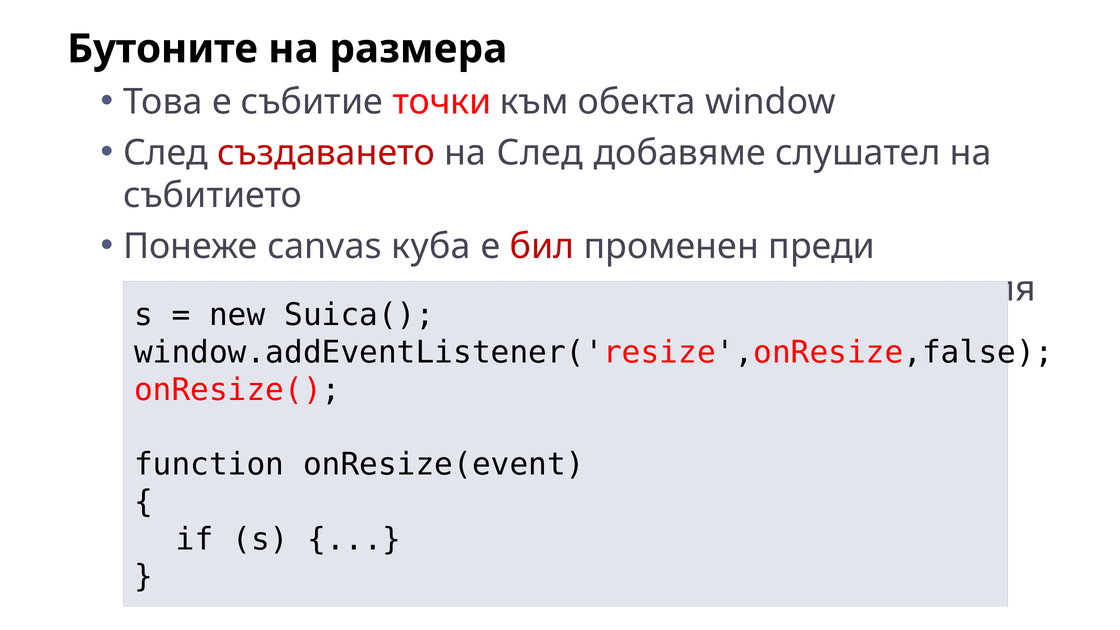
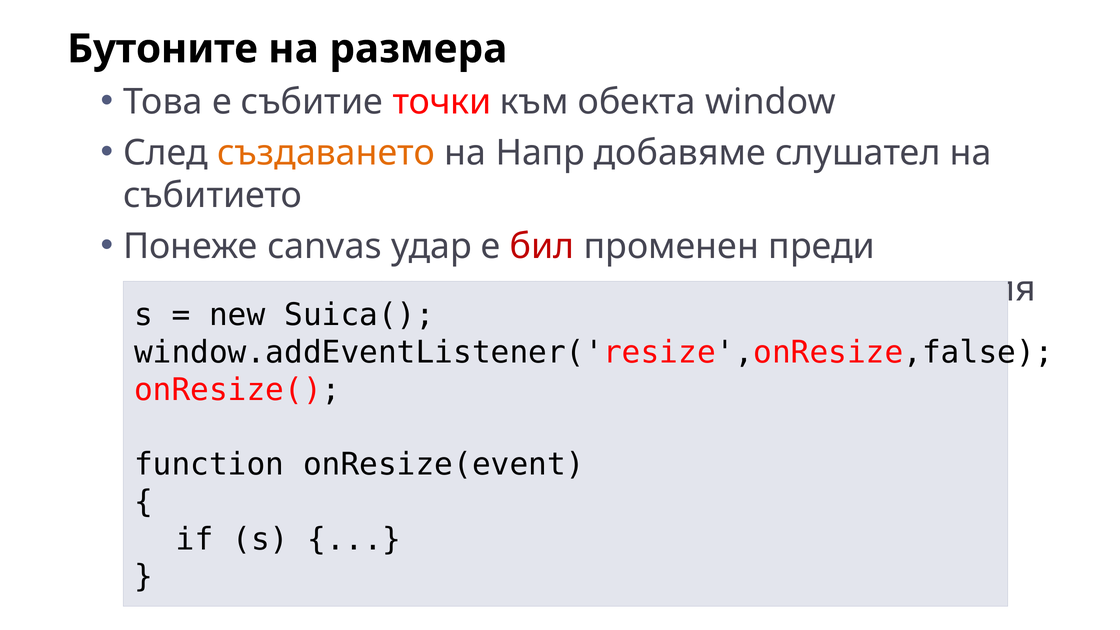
създаването at (326, 153) colour: red -> orange
на След: След -> Напр
куба: куба -> удар
